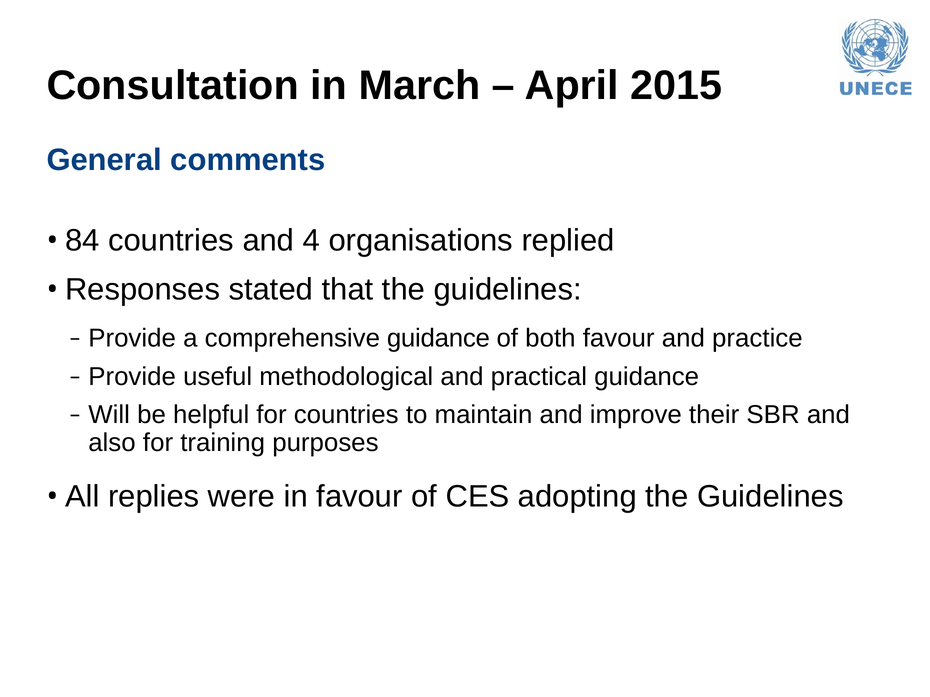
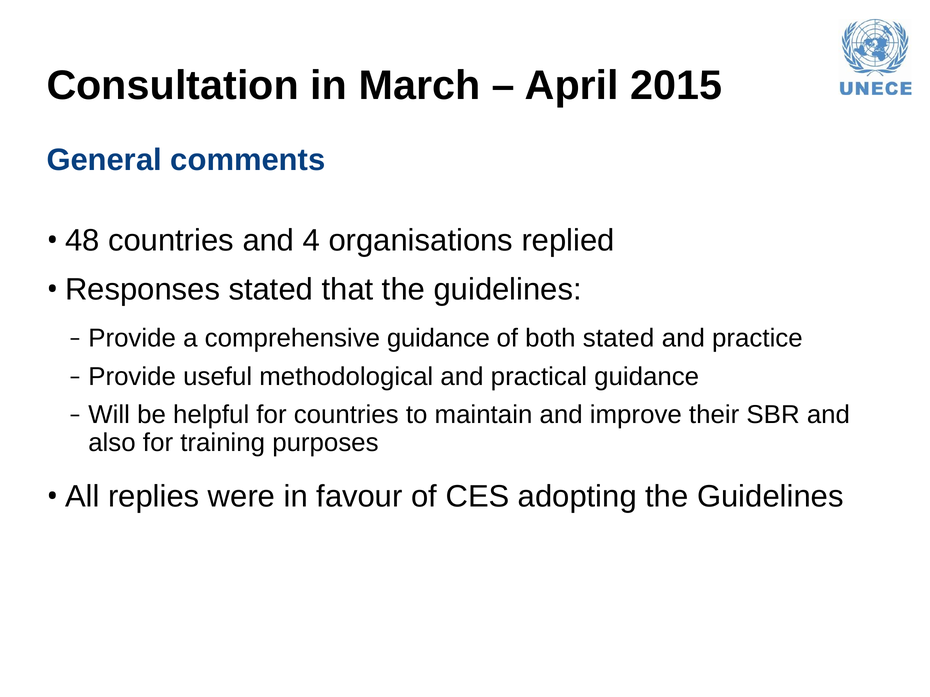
84: 84 -> 48
both favour: favour -> stated
